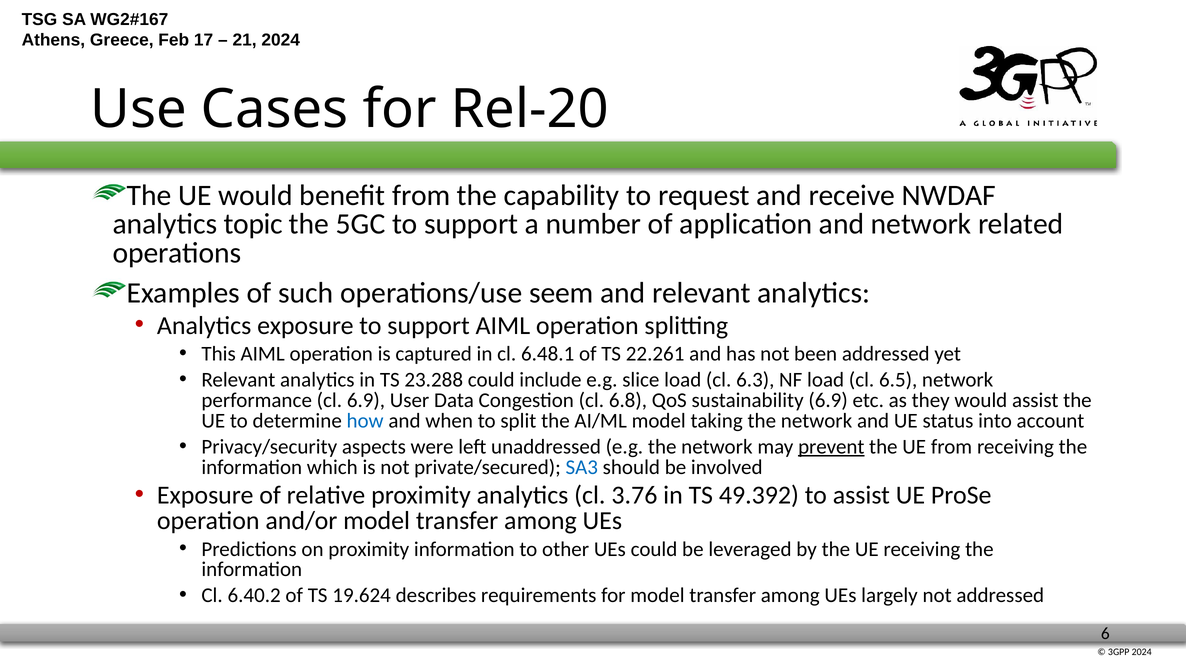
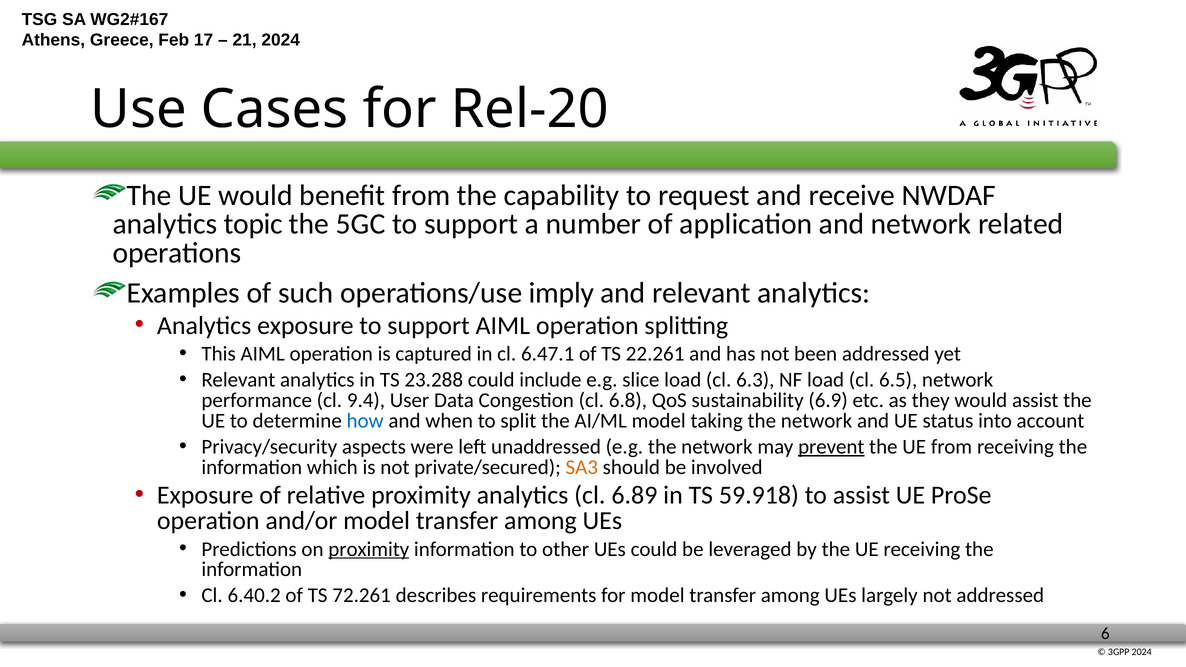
seem: seem -> imply
6.48.1: 6.48.1 -> 6.47.1
cl 6.9: 6.9 -> 9.4
SA3 colour: blue -> orange
3.76: 3.76 -> 6.89
49.392: 49.392 -> 59.918
proximity at (369, 549) underline: none -> present
19.624: 19.624 -> 72.261
